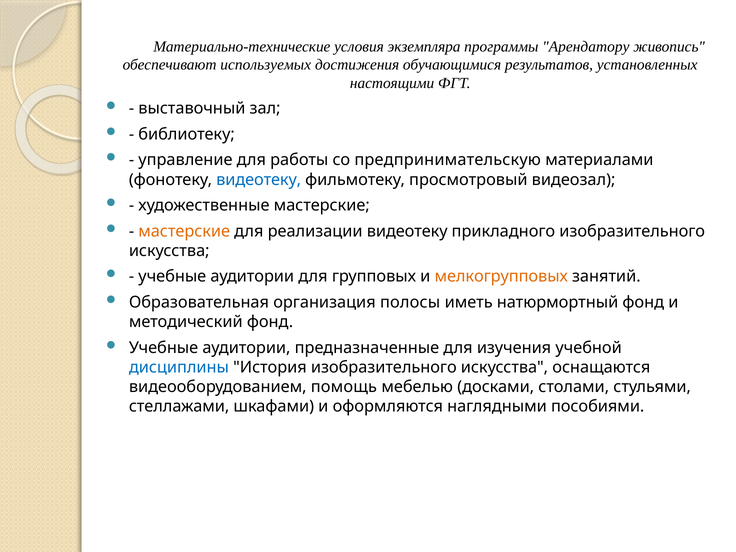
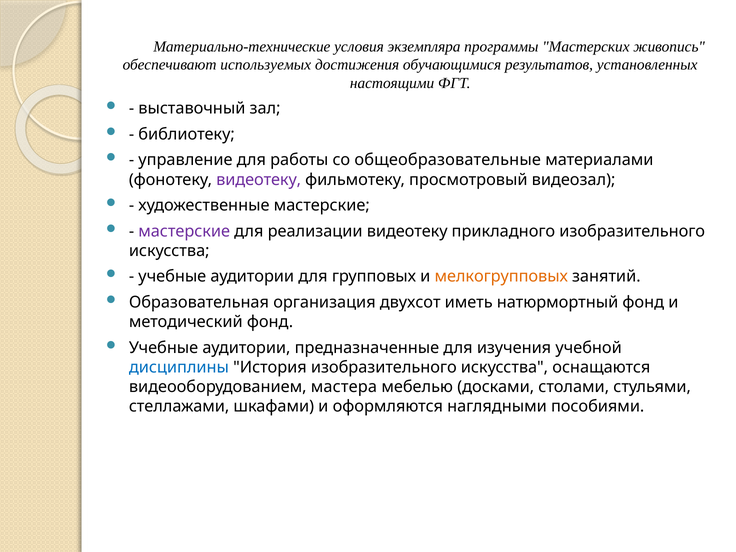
Арендатору: Арендатору -> Мастерских
предпринимательскую: предпринимательскую -> общеобразовательные
видеотеку at (259, 180) colour: blue -> purple
мастерские at (184, 231) colour: orange -> purple
полосы: полосы -> двухсот
помощь: помощь -> мастера
